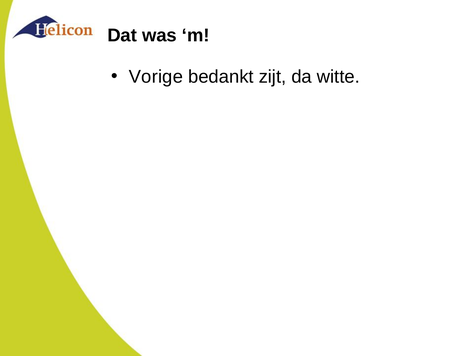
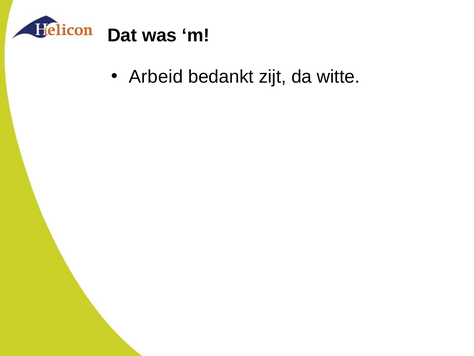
Vorige: Vorige -> Arbeid
